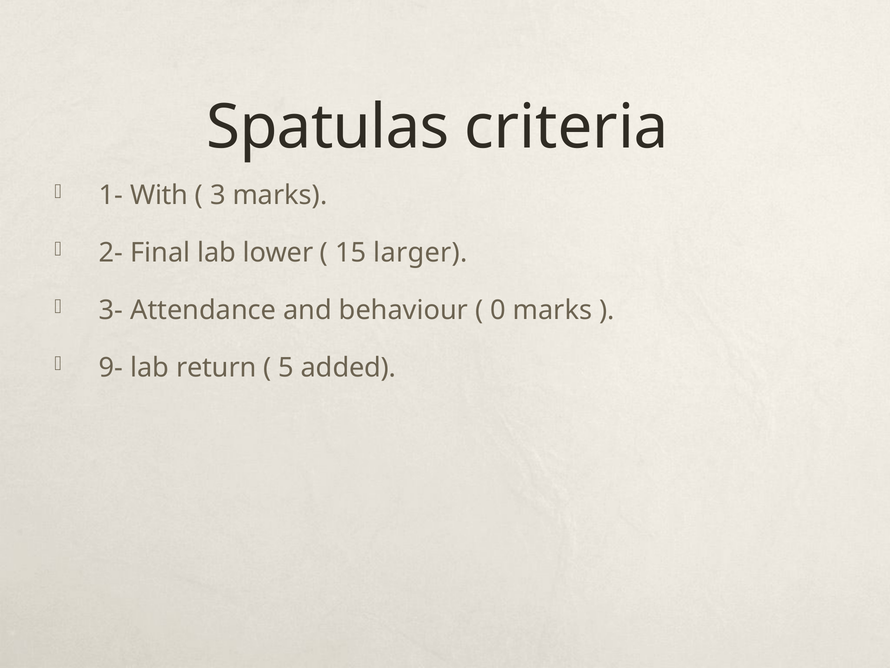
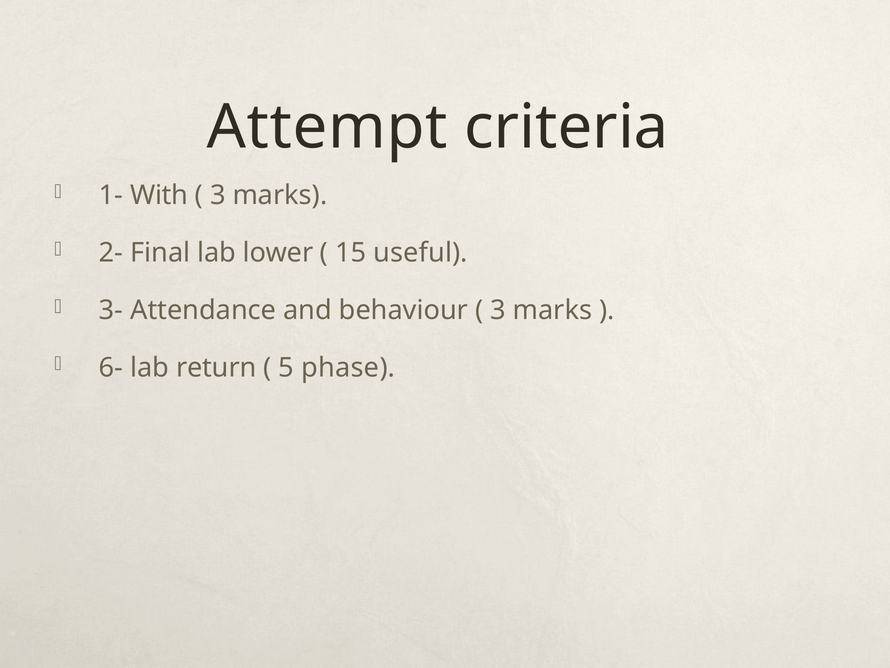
Spatulas: Spatulas -> Attempt
larger: larger -> useful
0 at (498, 310): 0 -> 3
9-: 9- -> 6-
added: added -> phase
